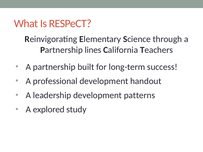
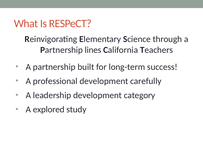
handout: handout -> carefully
patterns: patterns -> category
